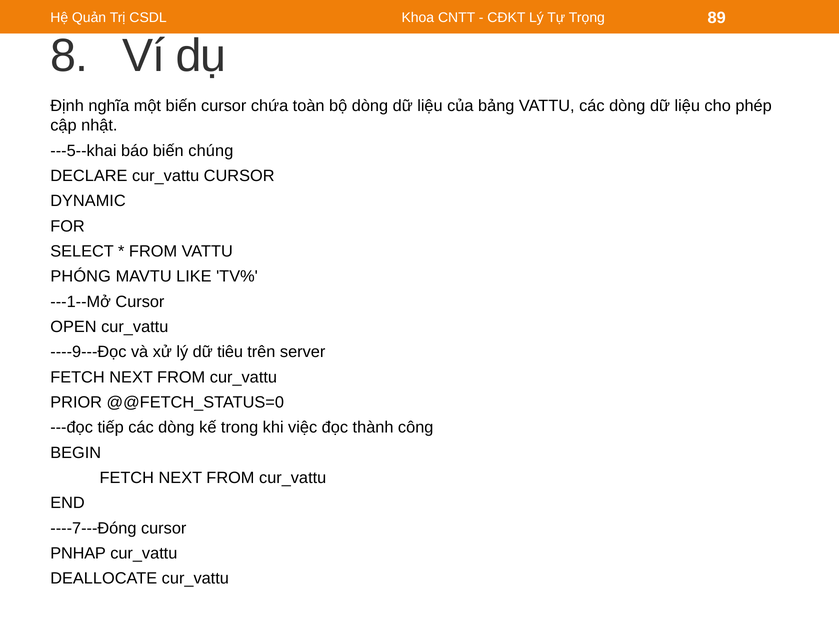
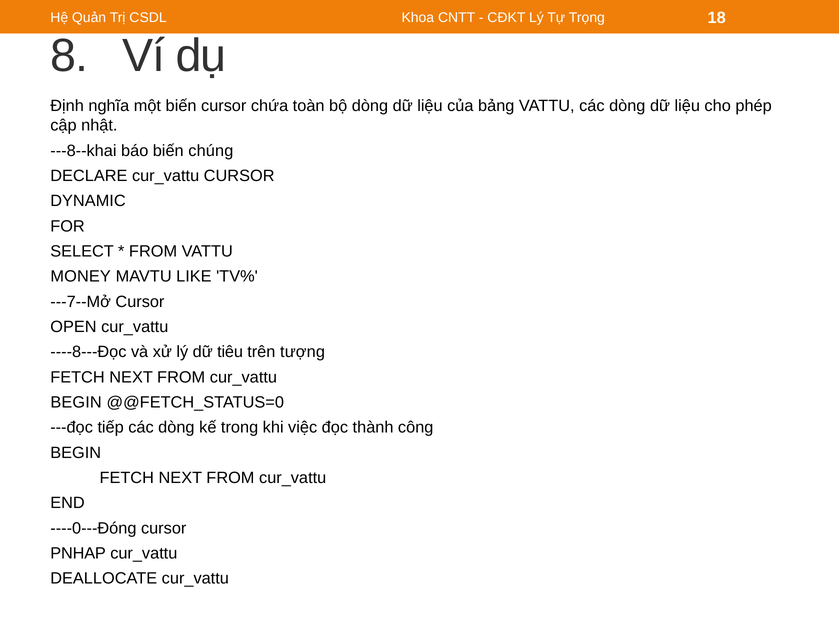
89: 89 -> 18
---5--khai: ---5--khai -> ---8--khai
PHÓNG: PHÓNG -> MONEY
---1--Mở: ---1--Mở -> ---7--Mở
----9---Đọc: ----9---Đọc -> ----8---Đọc
server: server -> tượng
PRIOR at (76, 402): PRIOR -> BEGIN
----7---Đóng: ----7---Đóng -> ----0---Đóng
